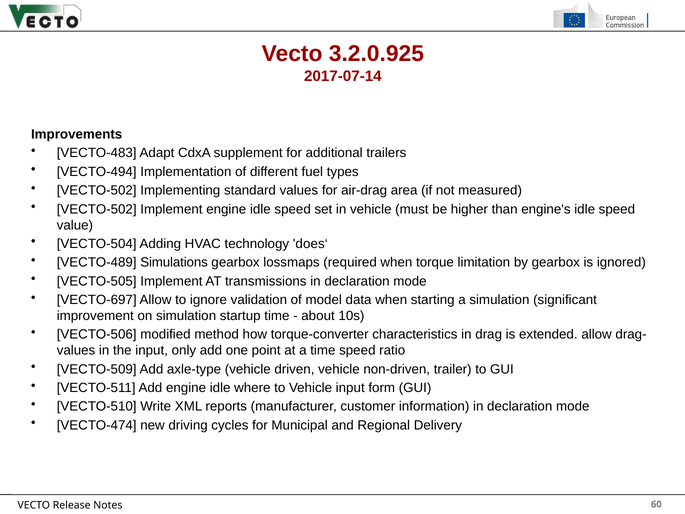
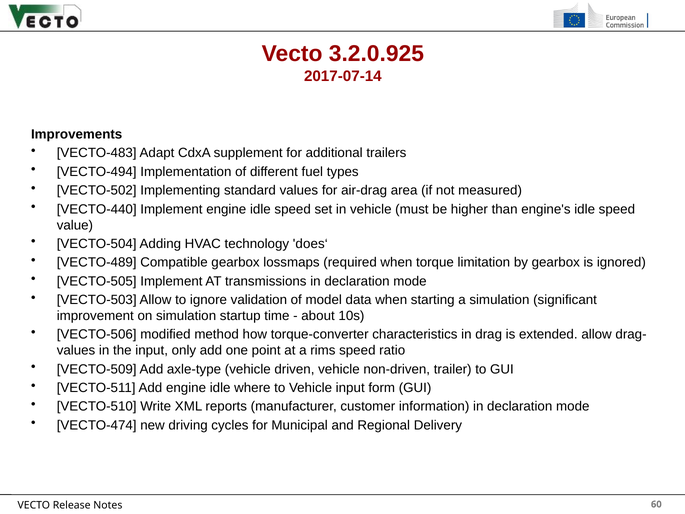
VECTO-502 at (97, 209): VECTO-502 -> VECTO-440
Simulations: Simulations -> Compatible
VECTO-697: VECTO-697 -> VECTO-503
a time: time -> rims
